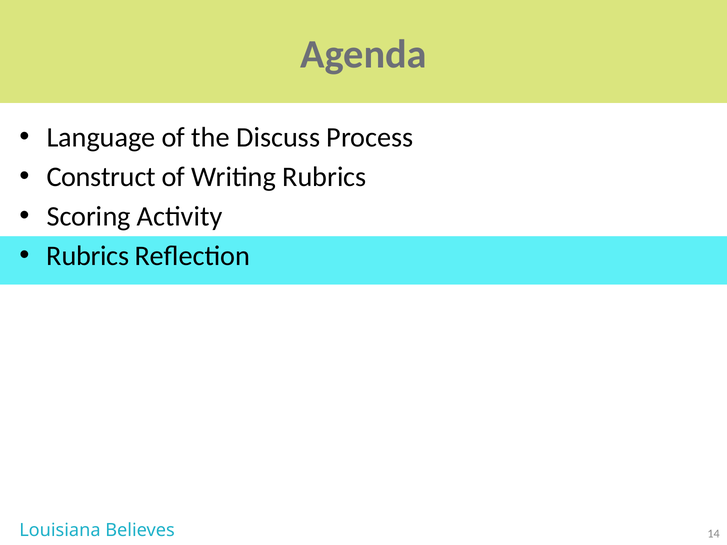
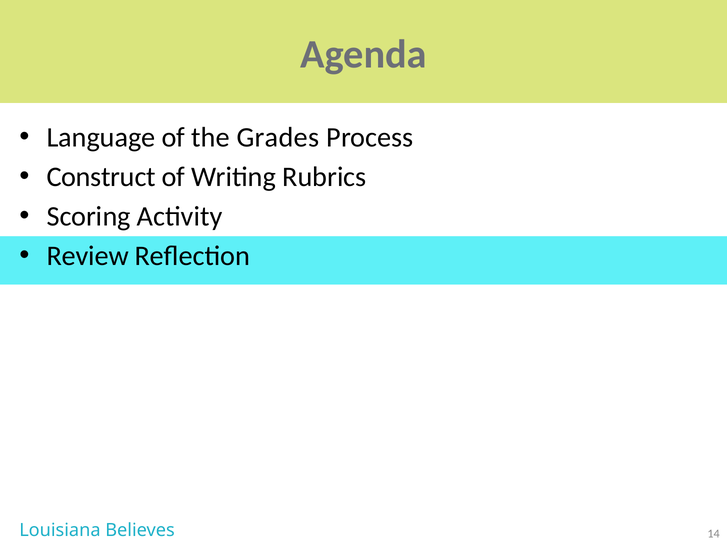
Discuss: Discuss -> Grades
Rubrics at (88, 256): Rubrics -> Review
